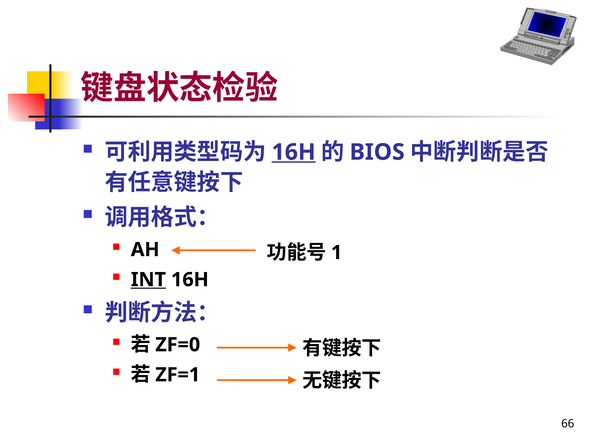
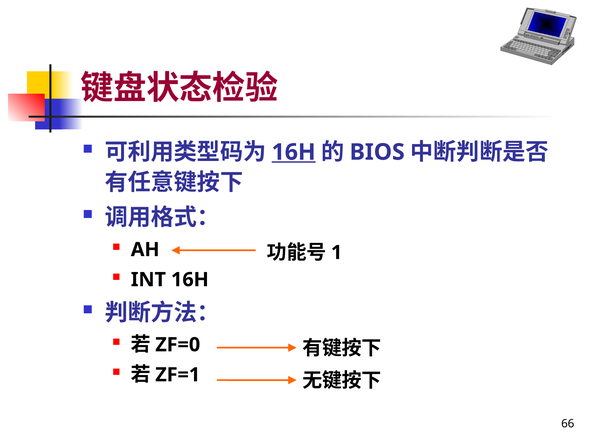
INT underline: present -> none
